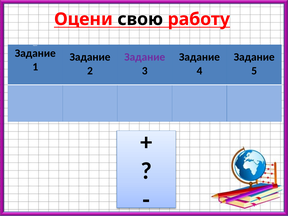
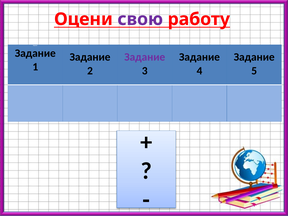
свою colour: black -> purple
